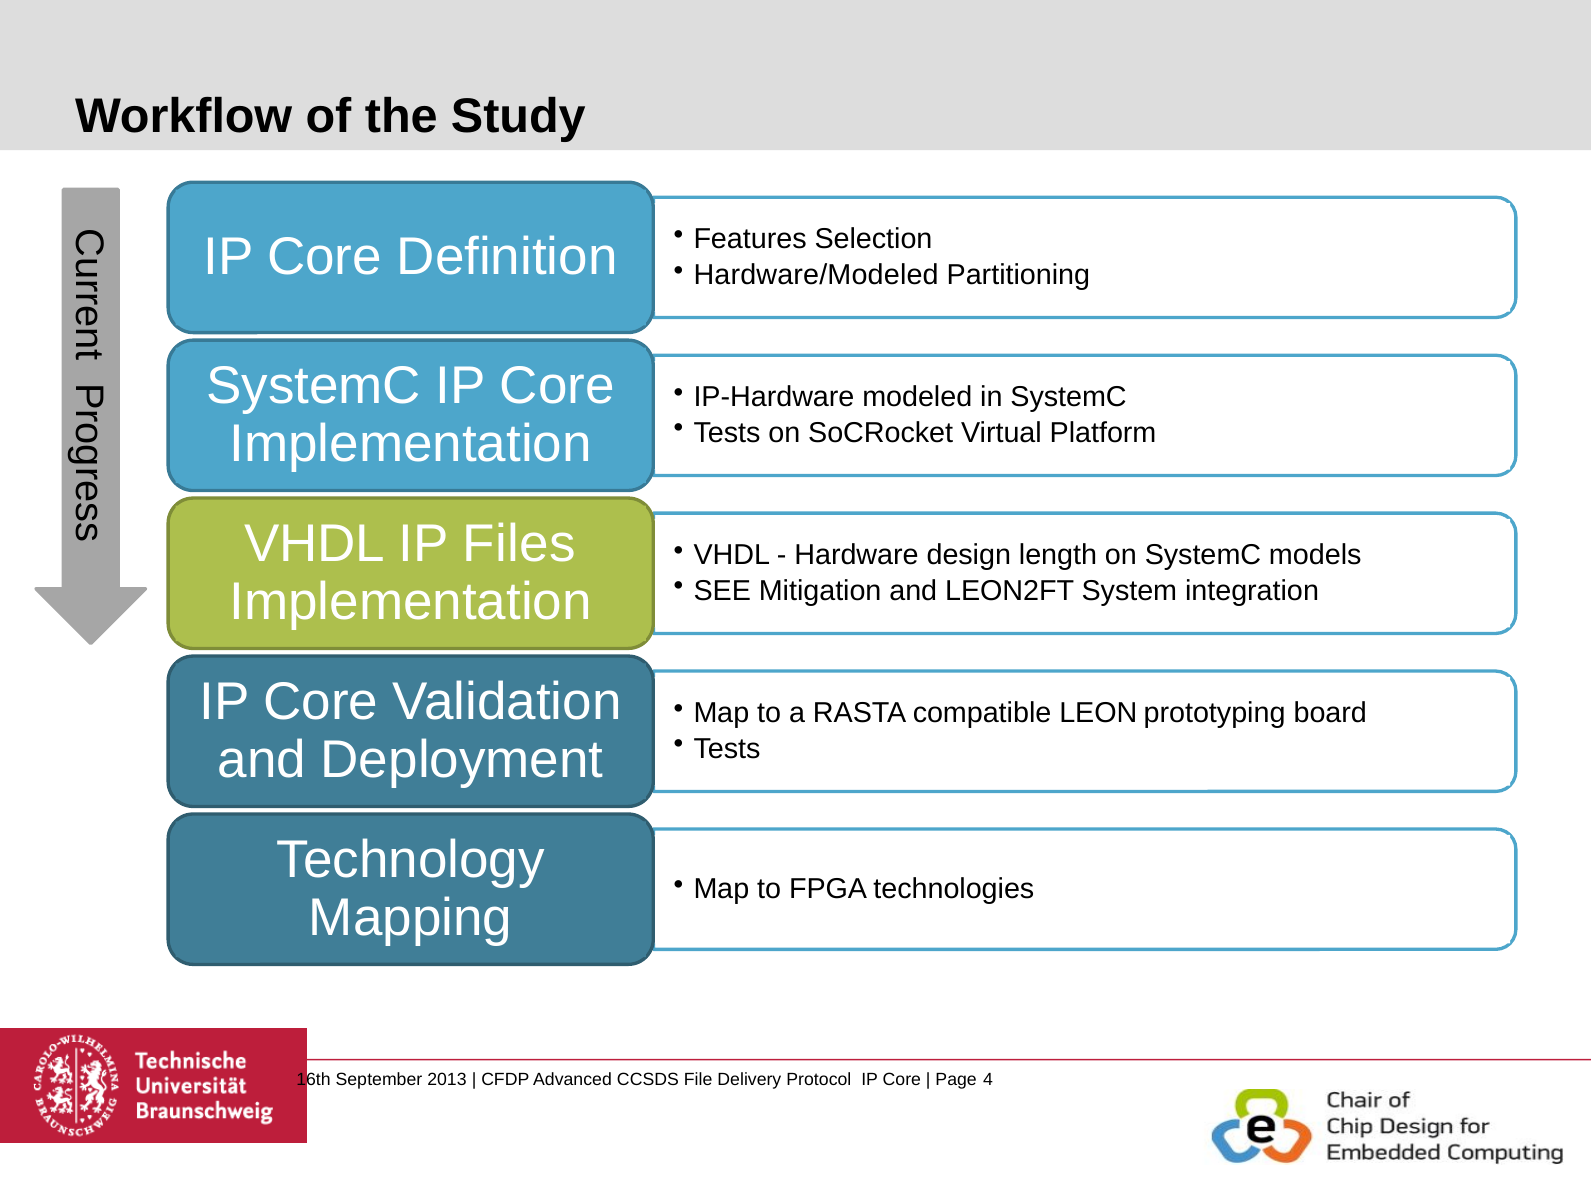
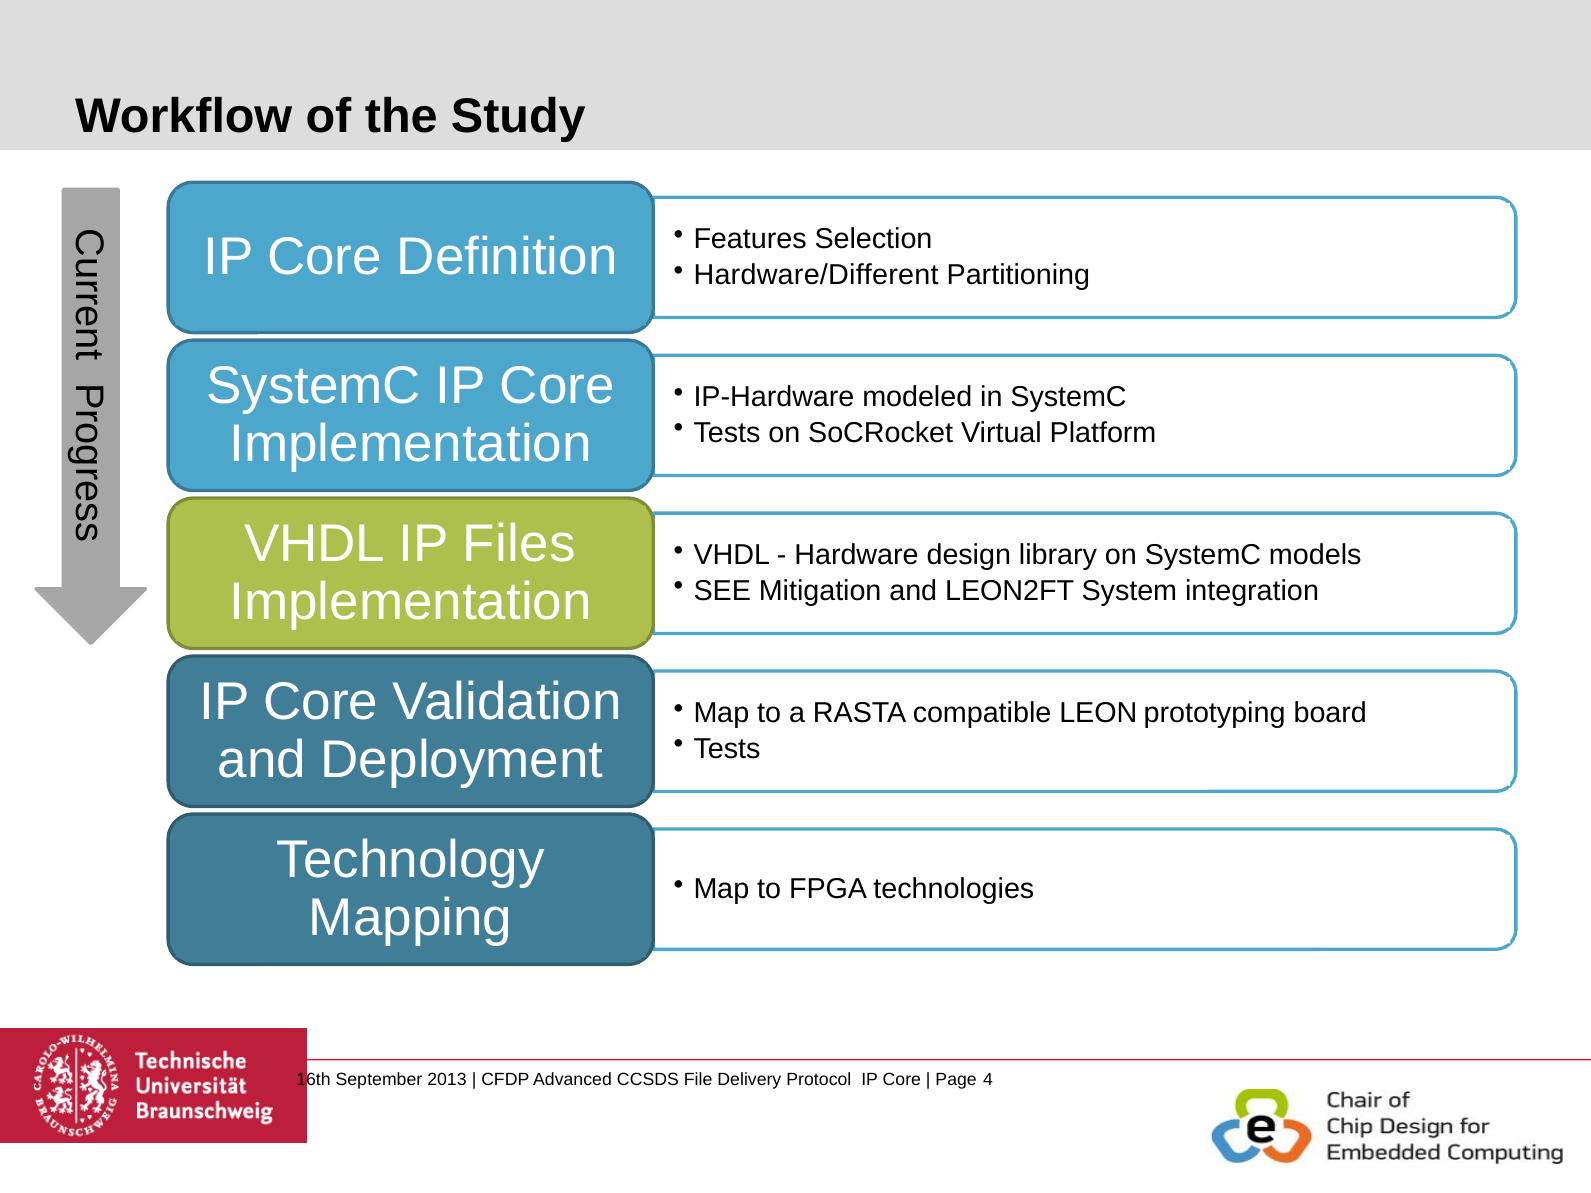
Hardware/Modeled: Hardware/Modeled -> Hardware/Different
length: length -> library
